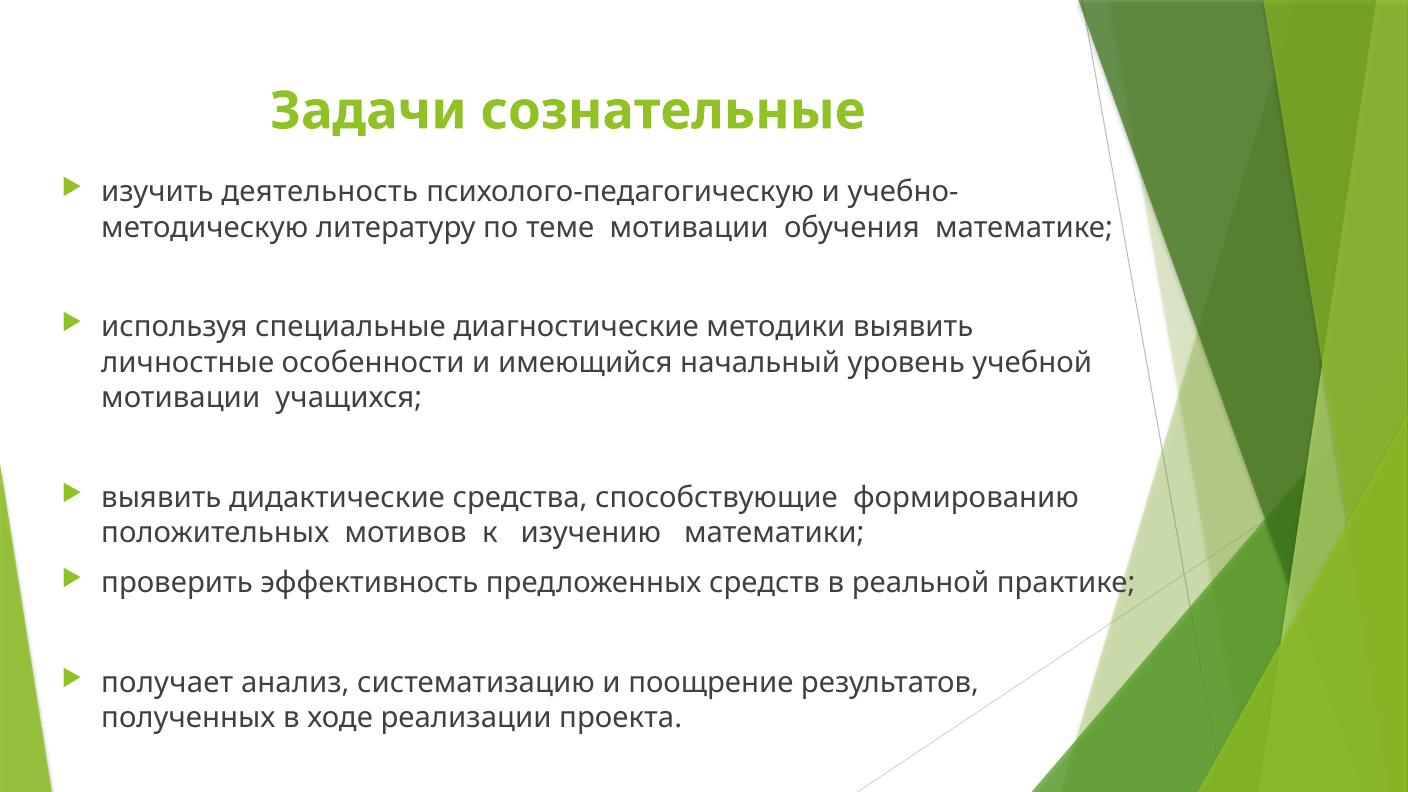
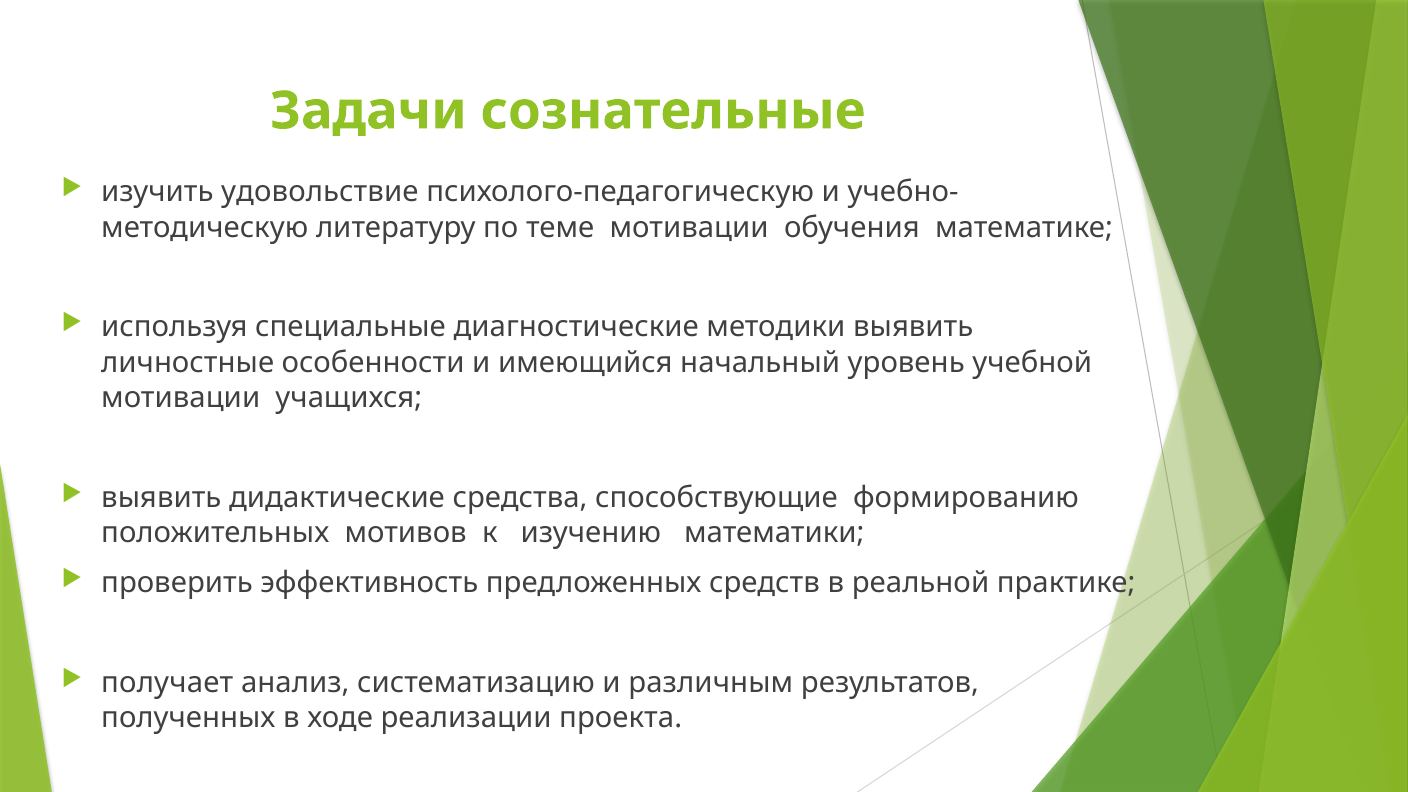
деятельность: деятельность -> удовольствие
поощрение: поощрение -> различным
